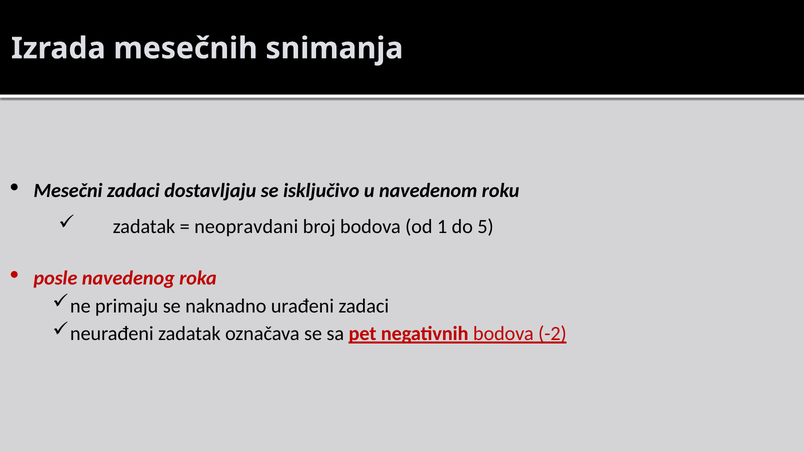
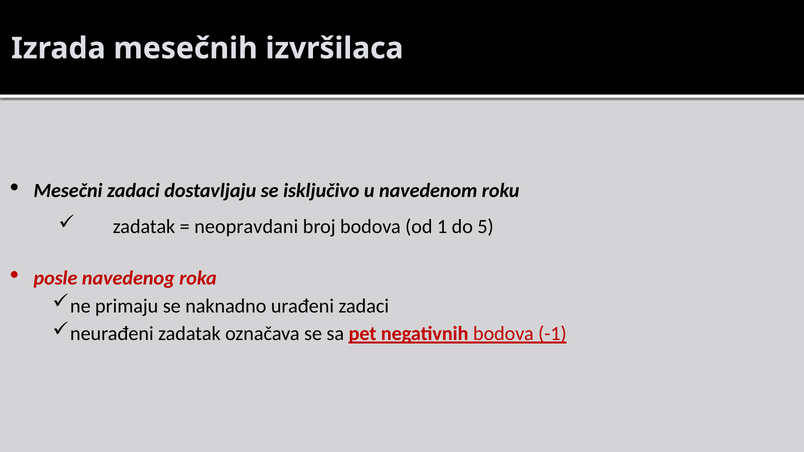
snimanja: snimanja -> izvršilaca
-2: -2 -> -1
